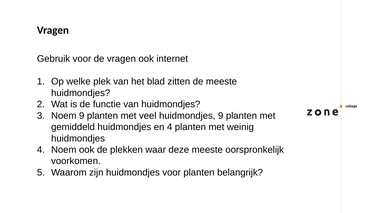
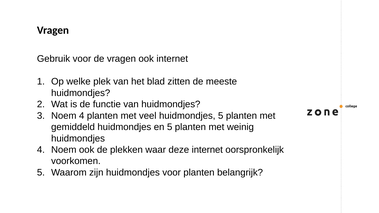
Noem 9: 9 -> 4
huidmondjes 9: 9 -> 5
en 4: 4 -> 5
deze meeste: meeste -> internet
